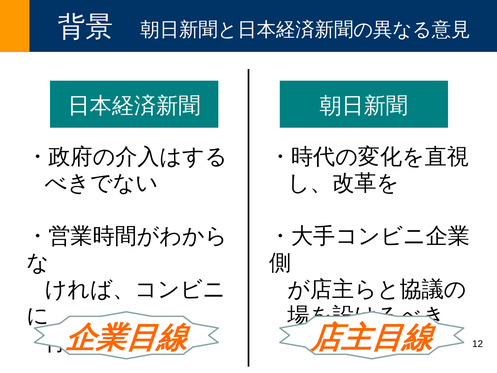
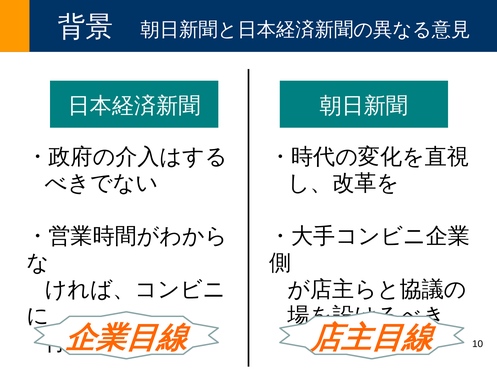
12: 12 -> 10
